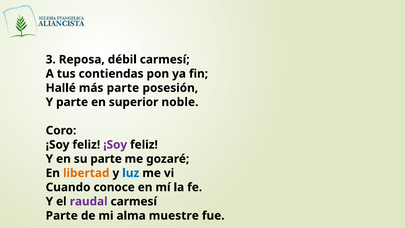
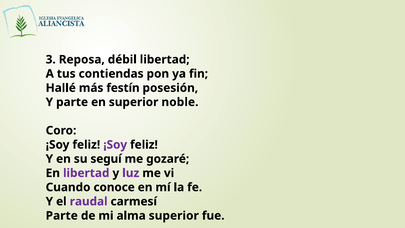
débil carmesí: carmesí -> libertad
más parte: parte -> festín
su parte: parte -> seguí
libertad at (86, 173) colour: orange -> purple
luz colour: blue -> purple
alma muestre: muestre -> superior
